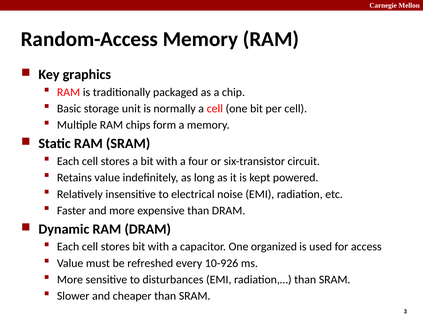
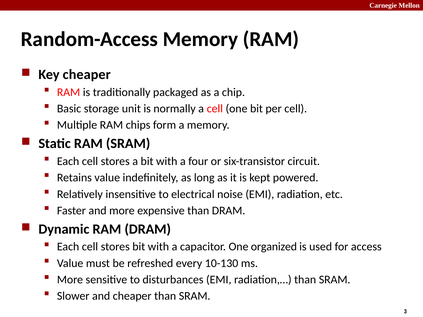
Key graphics: graphics -> cheaper
10-926: 10-926 -> 10-130
